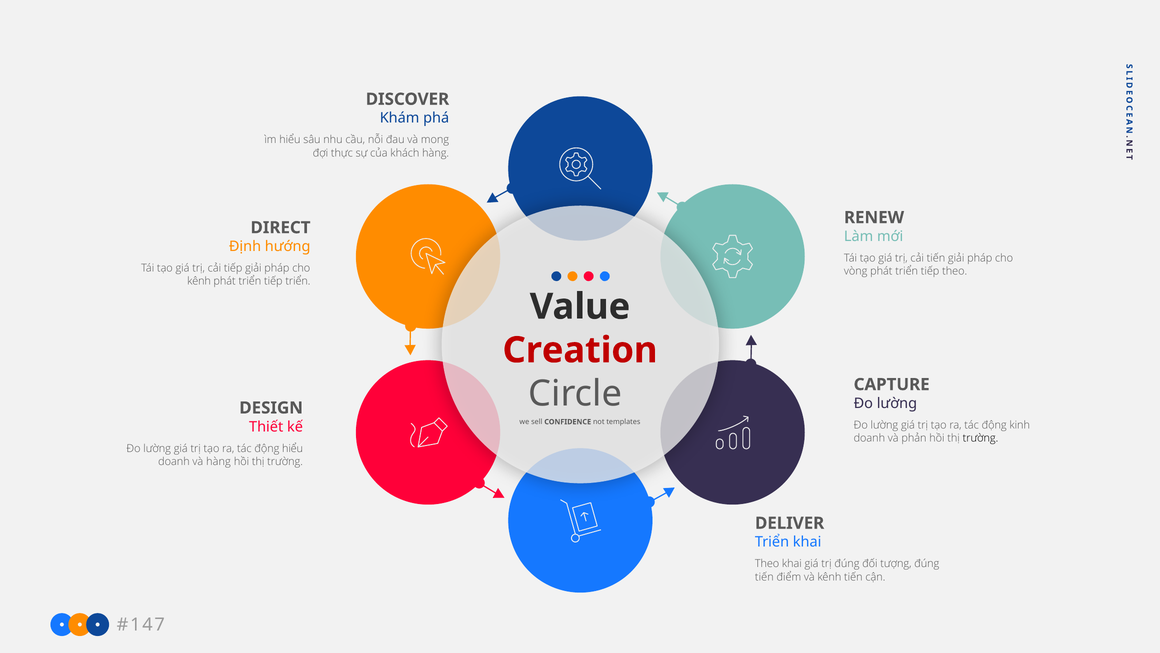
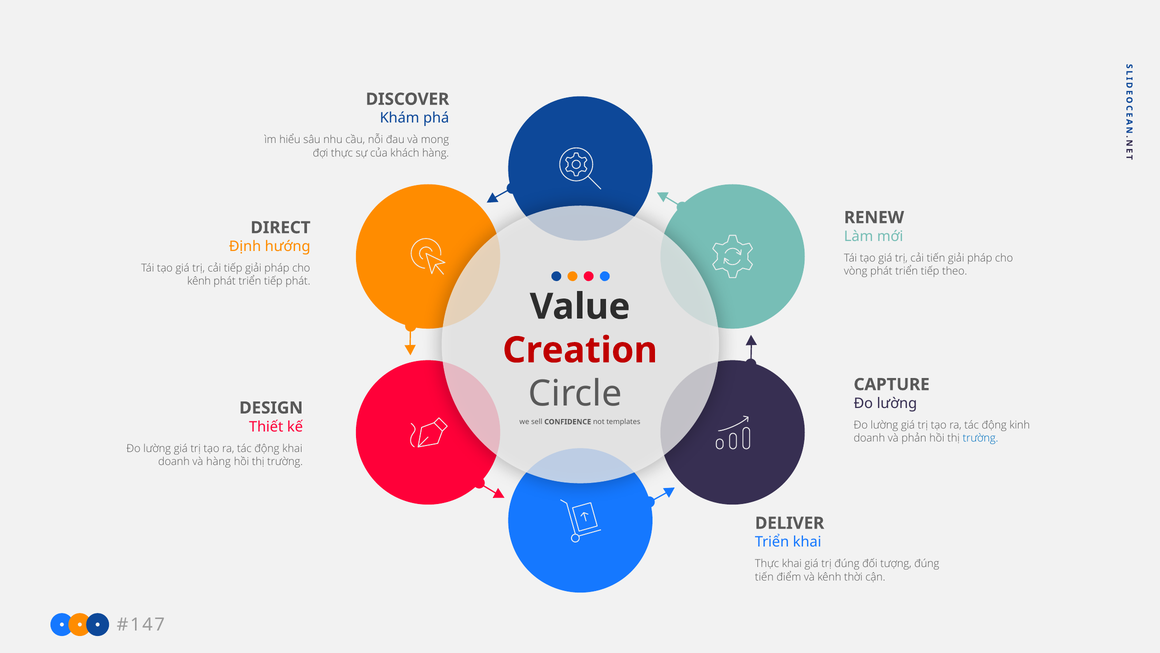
tiếp triển: triển -> phát
trường at (980, 438) colour: black -> blue
động hiểu: hiểu -> khai
Theo at (767, 563): Theo -> Thực
kênh tiến: tiến -> thời
